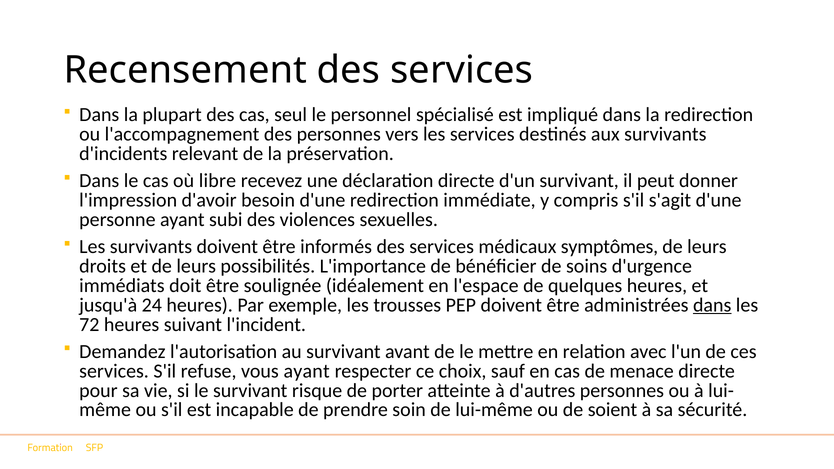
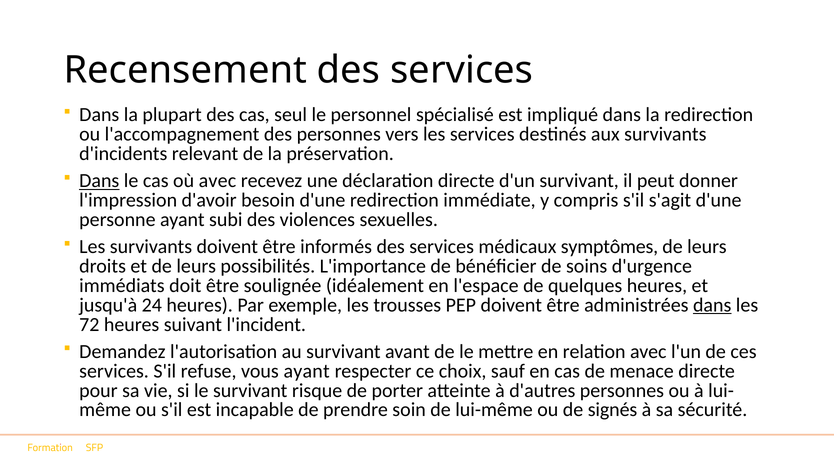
Dans at (99, 181) underline: none -> present
où libre: libre -> avec
soient: soient -> signés
